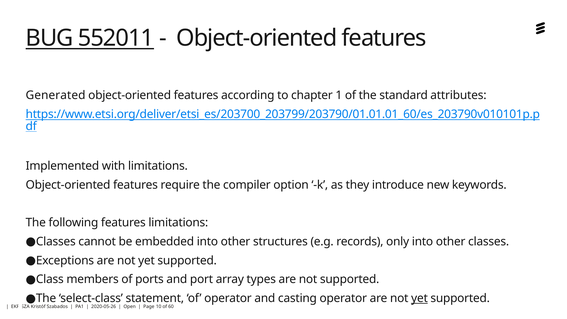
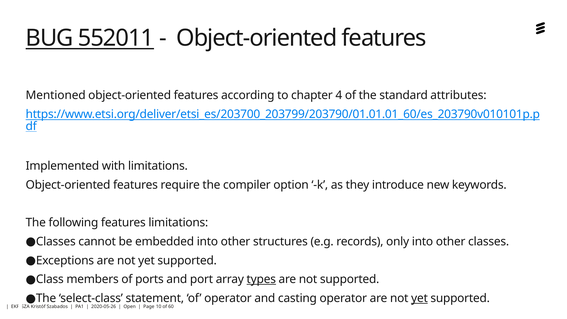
Generated: Generated -> Mentioned
1: 1 -> 4
types underline: none -> present
